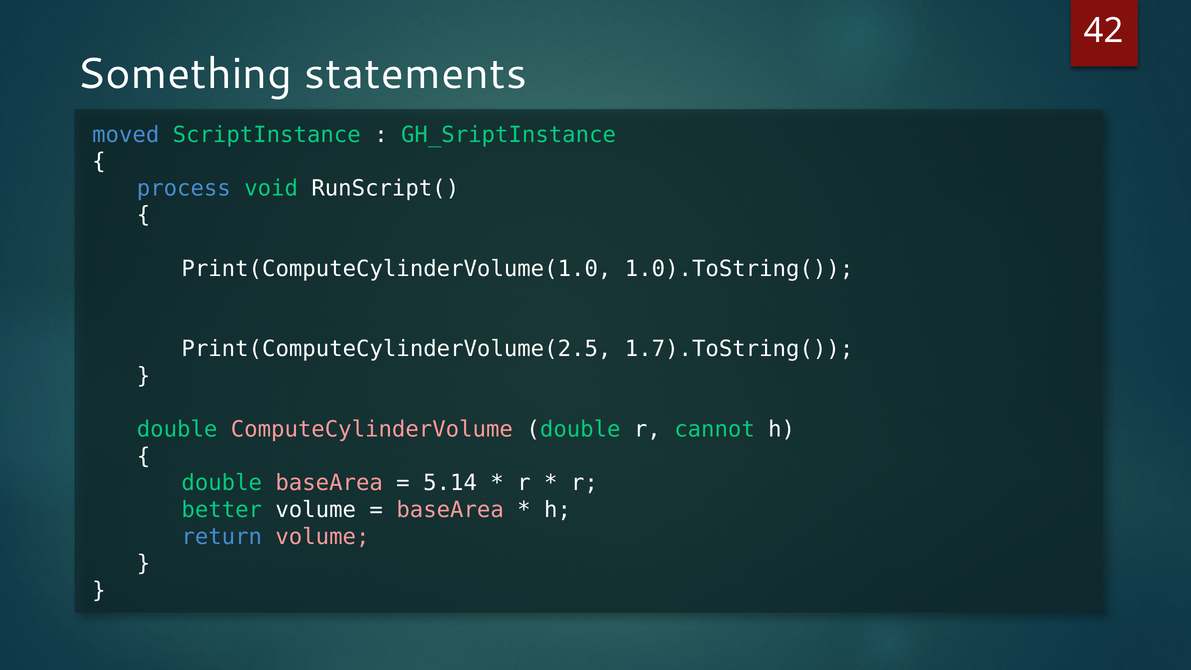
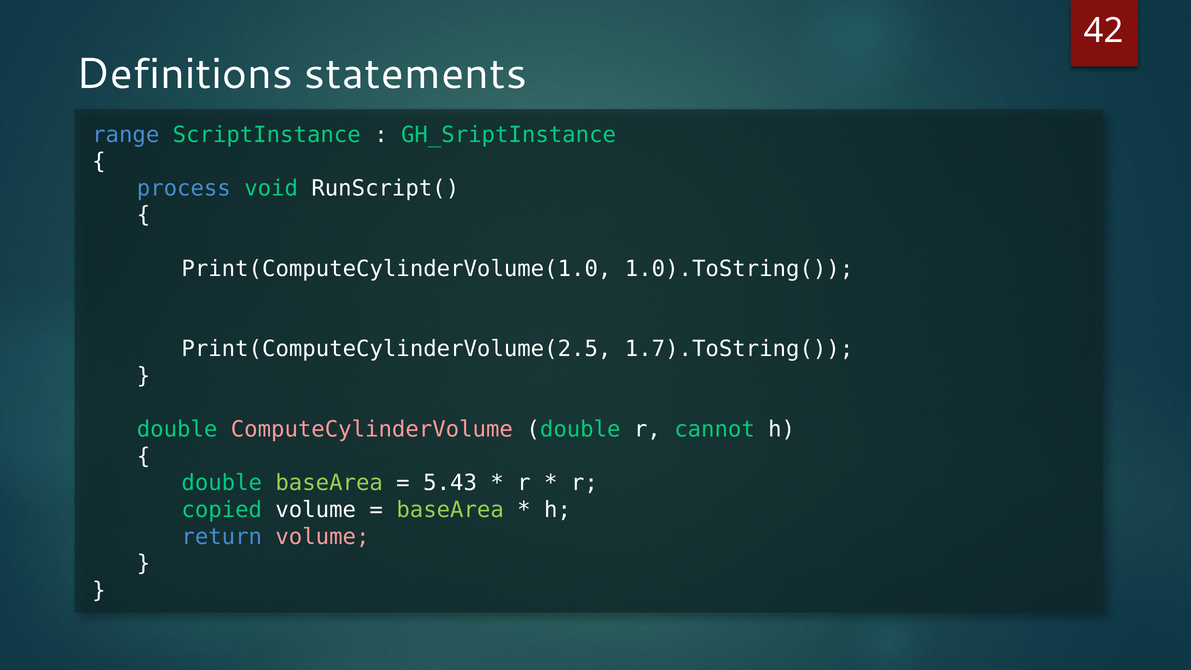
Something: Something -> Definitions
moved: moved -> range
baseArea at (329, 483) colour: pink -> light green
5.14: 5.14 -> 5.43
better: better -> copied
baseArea at (450, 510) colour: pink -> light green
